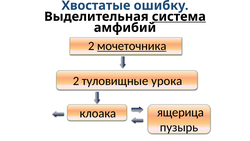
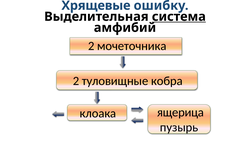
Хвостатые: Хвостатые -> Хрящевые
мочеточника underline: present -> none
урока: урока -> кобра
